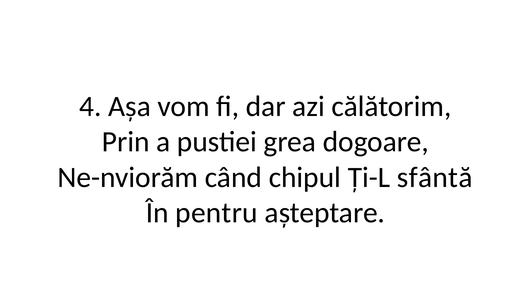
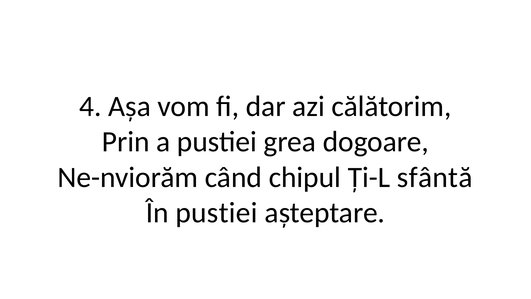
În pentru: pentru -> pustiei
